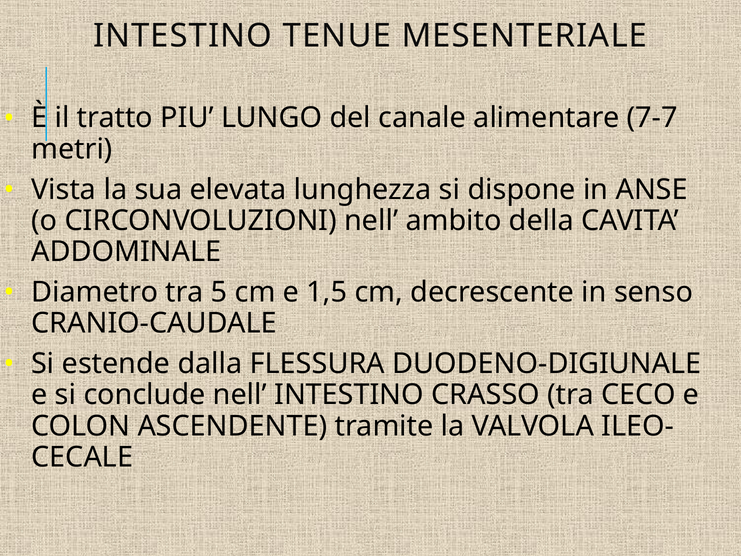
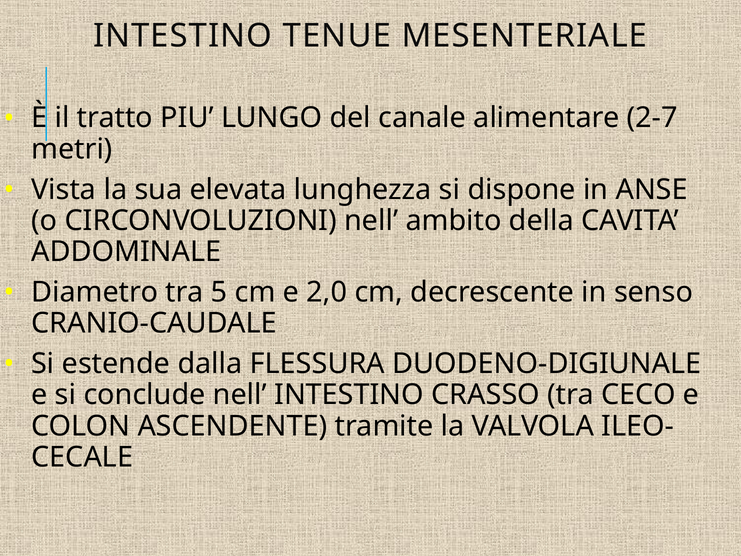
7-7: 7-7 -> 2-7
1,5: 1,5 -> 2,0
